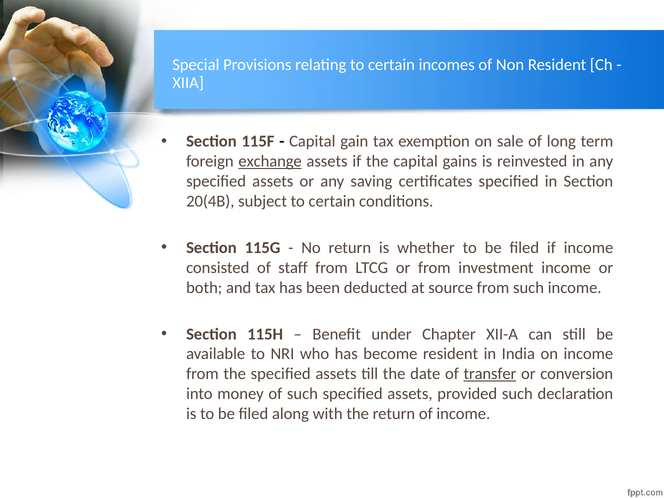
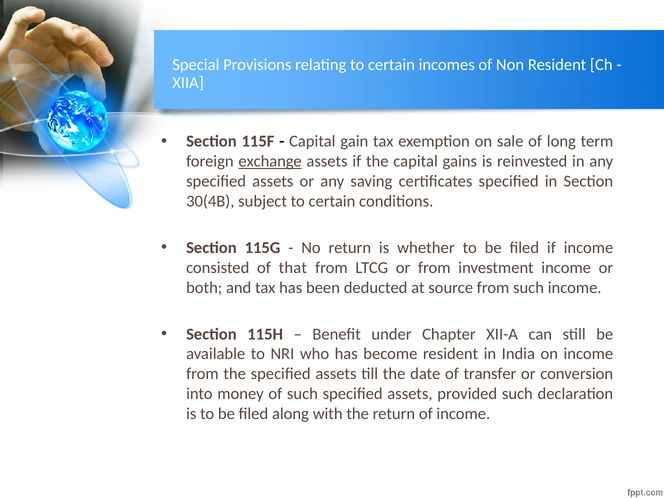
20(4B: 20(4B -> 30(4B
staff: staff -> that
transfer underline: present -> none
